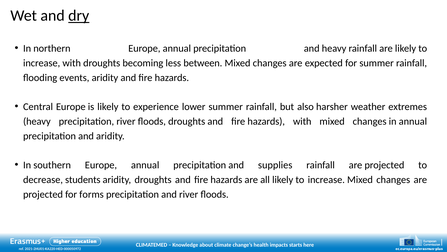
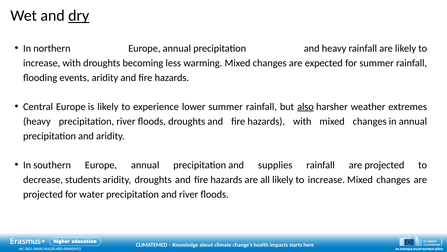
between: between -> warming
also underline: none -> present
forms: forms -> water
